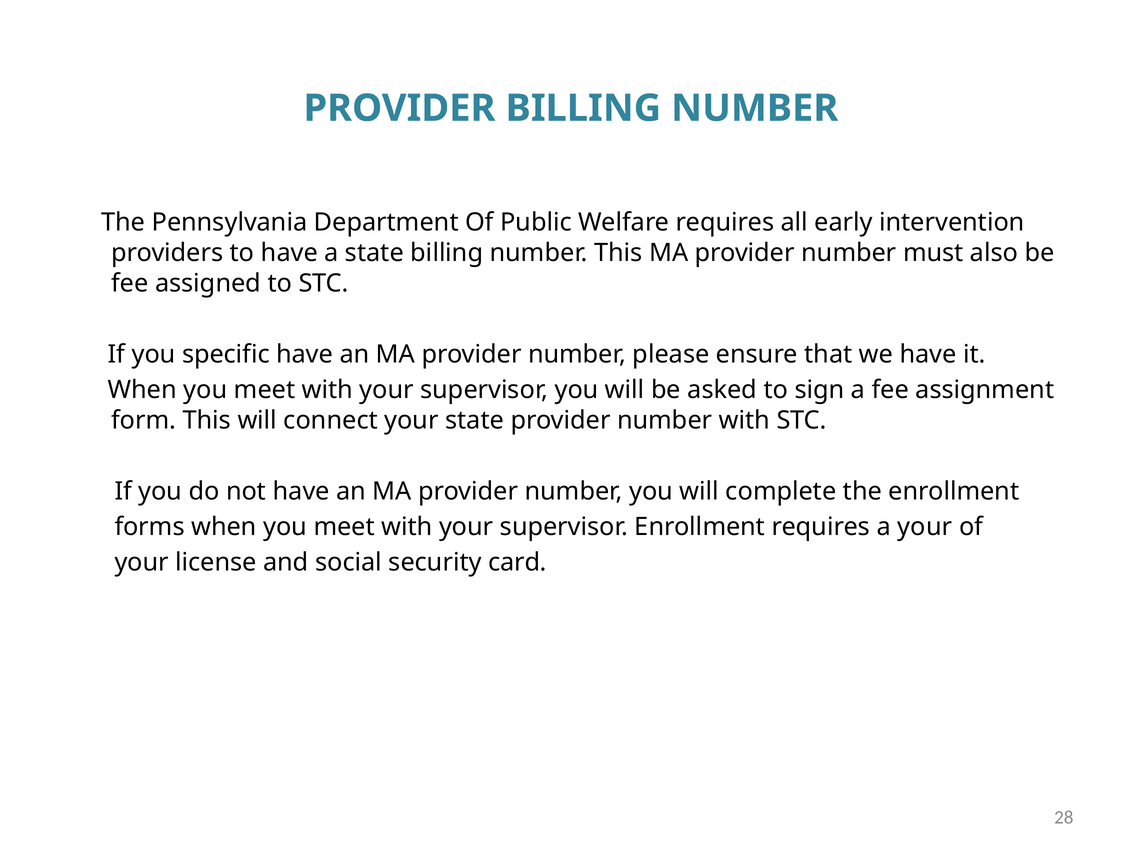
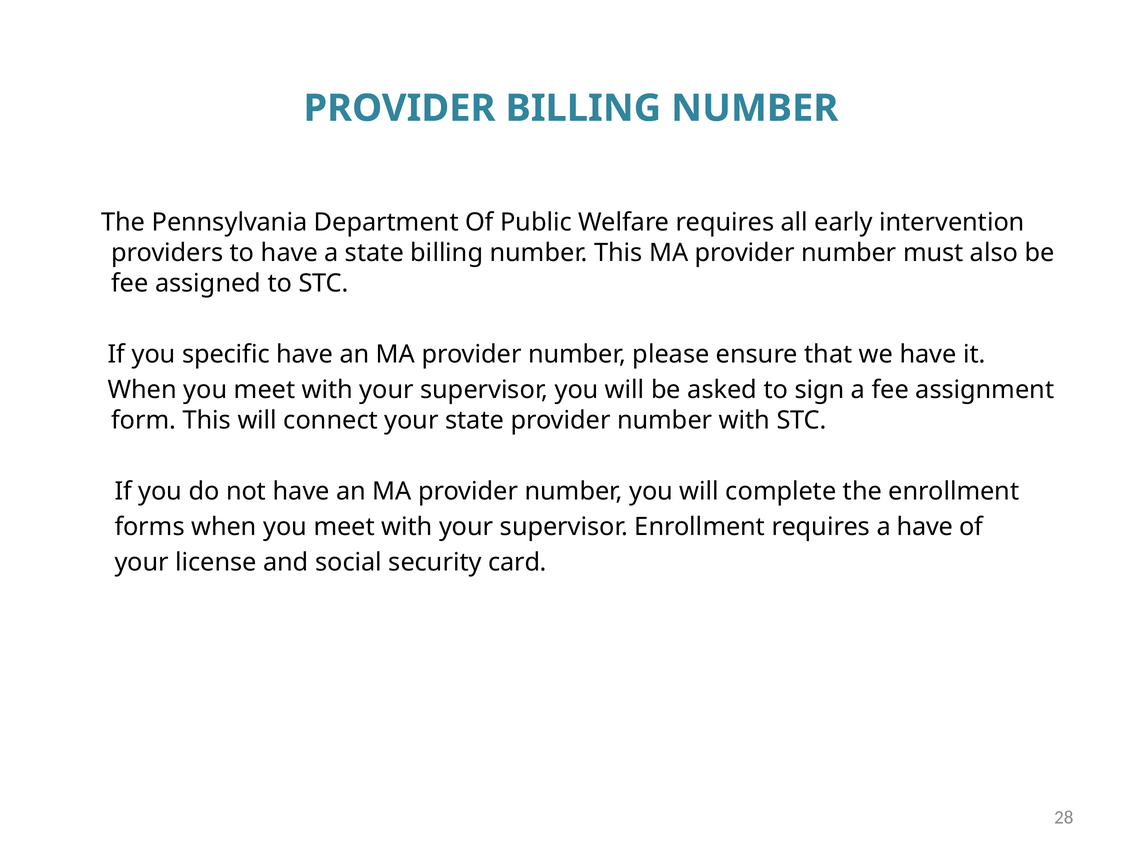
a your: your -> have
